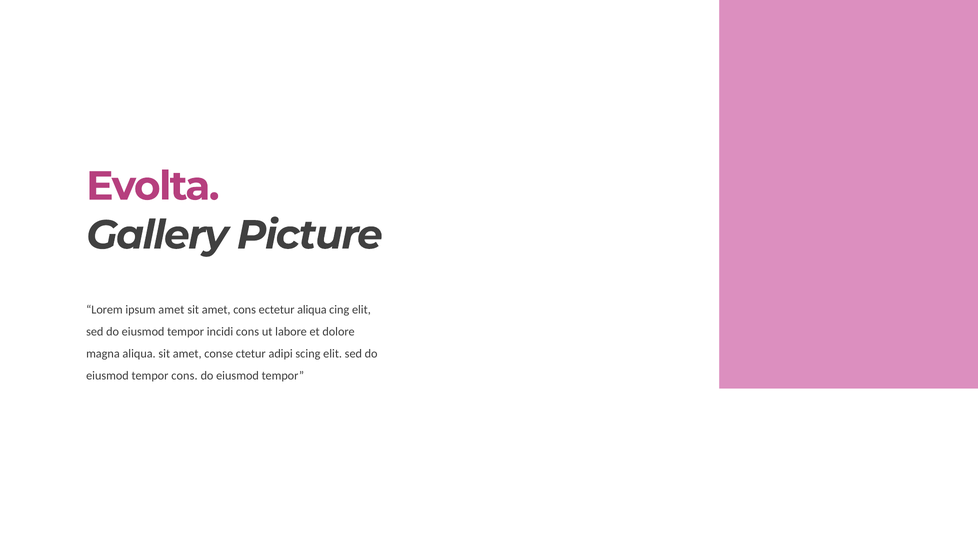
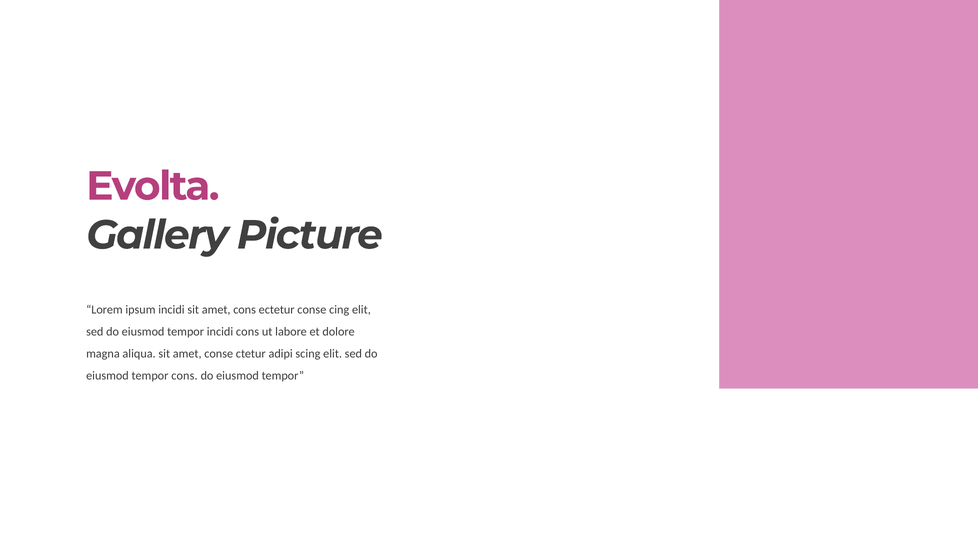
ipsum amet: amet -> incidi
ectetur aliqua: aliqua -> conse
